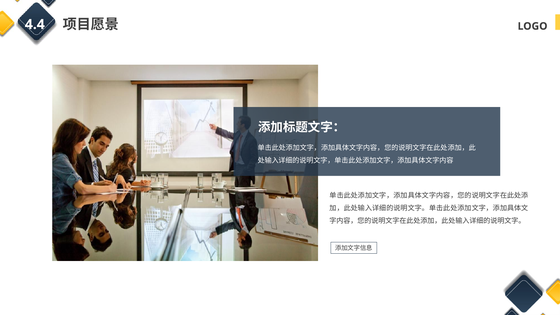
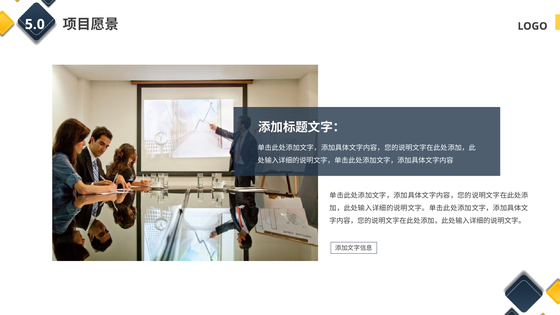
4.4: 4.4 -> 5.0
